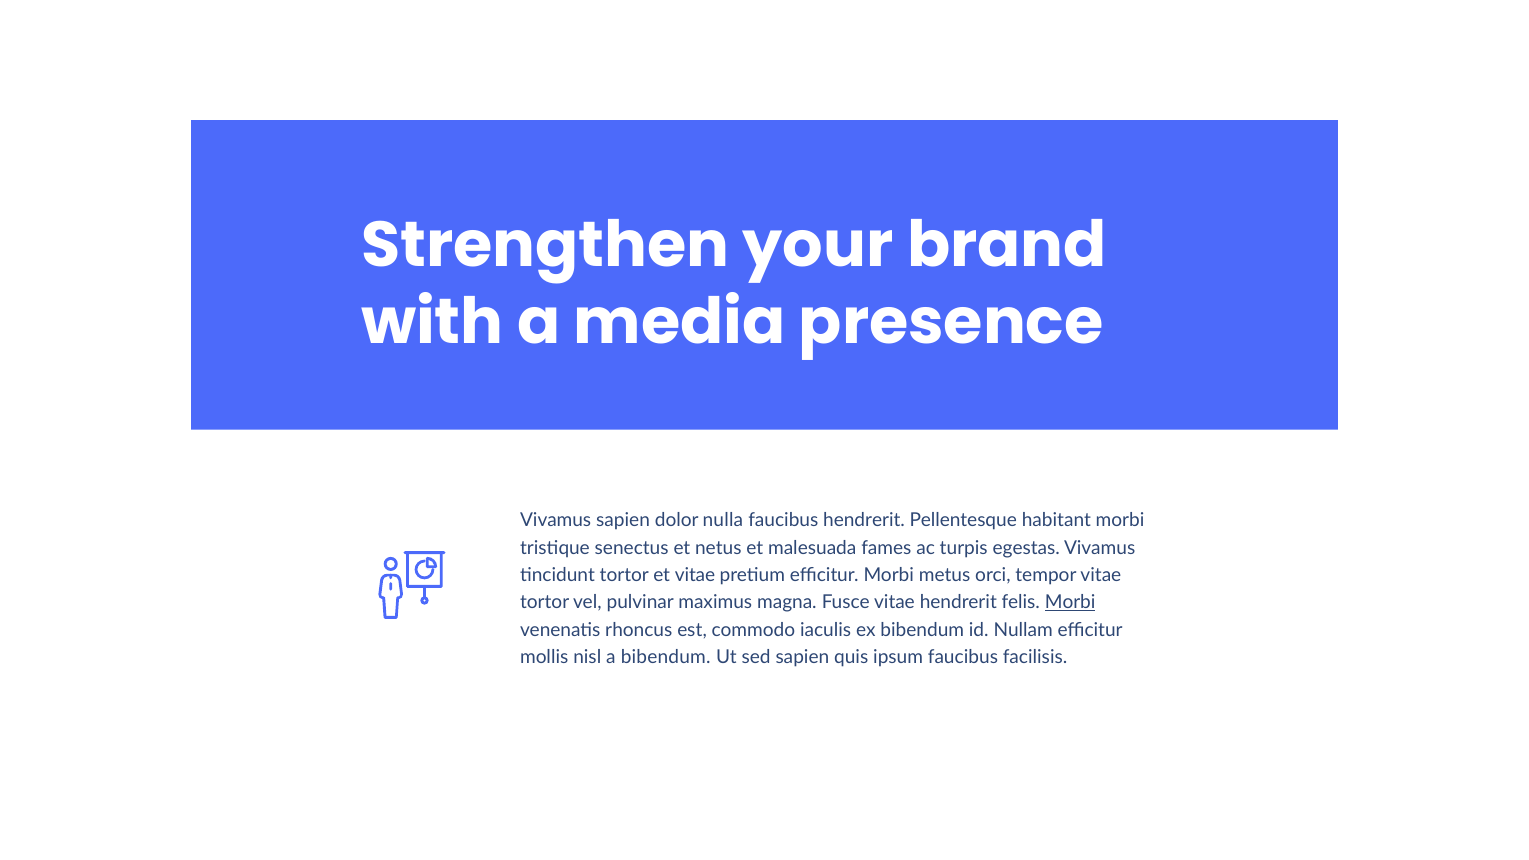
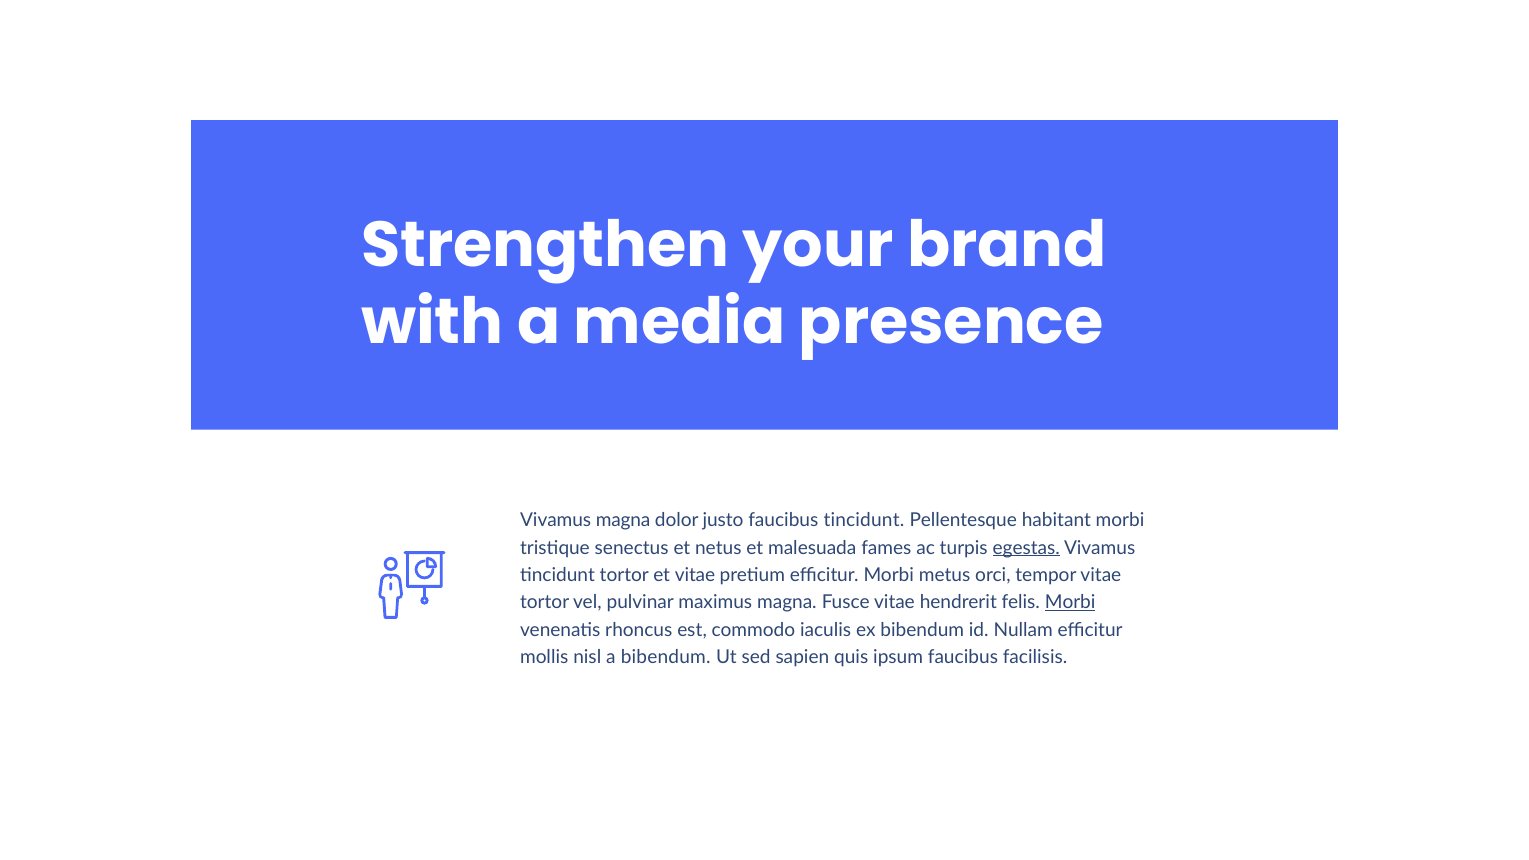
Vivamus sapien: sapien -> magna
nulla: nulla -> justo
faucibus hendrerit: hendrerit -> tincidunt
egestas underline: none -> present
